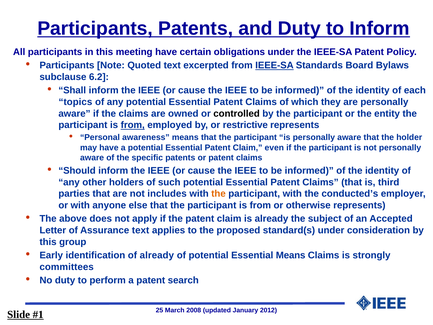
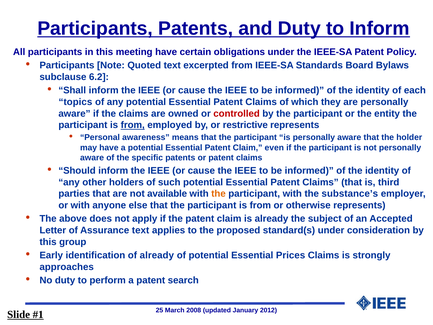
IEEE-SA at (274, 65) underline: present -> none
controlled colour: black -> red
includes: includes -> available
conducted’s: conducted’s -> substance’s
Essential Means: Means -> Prices
committees: committees -> approaches
